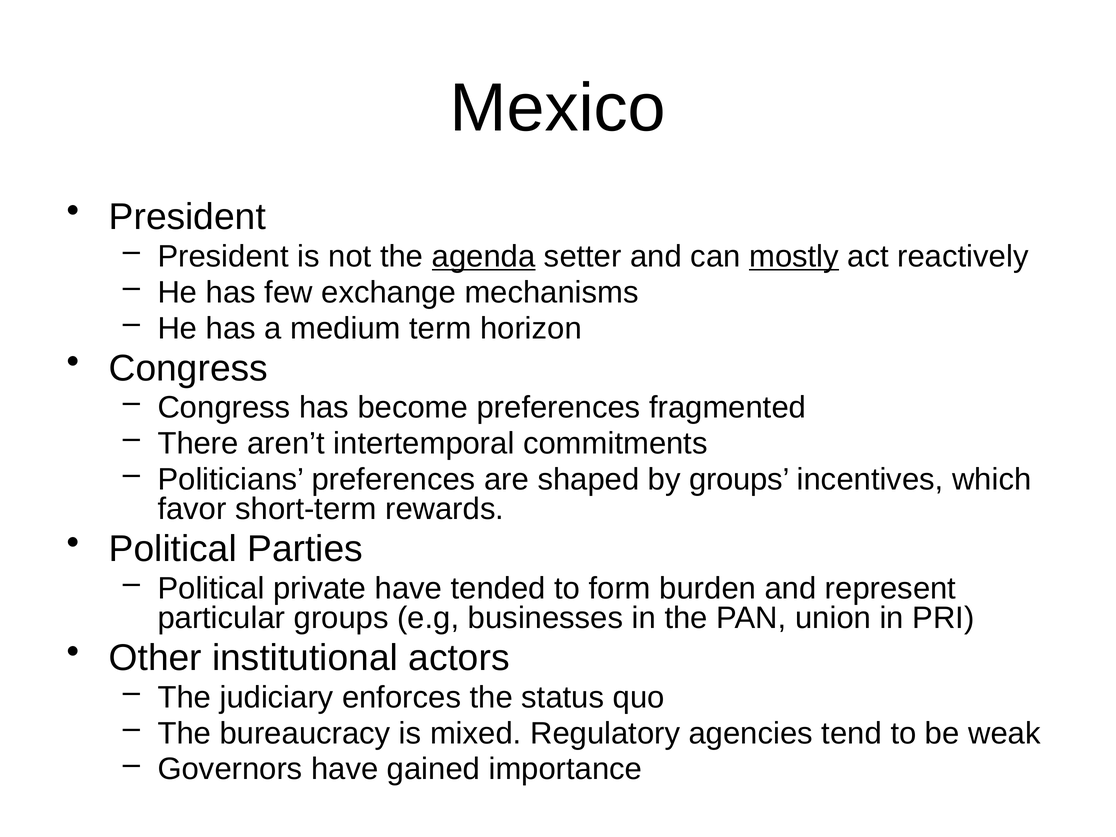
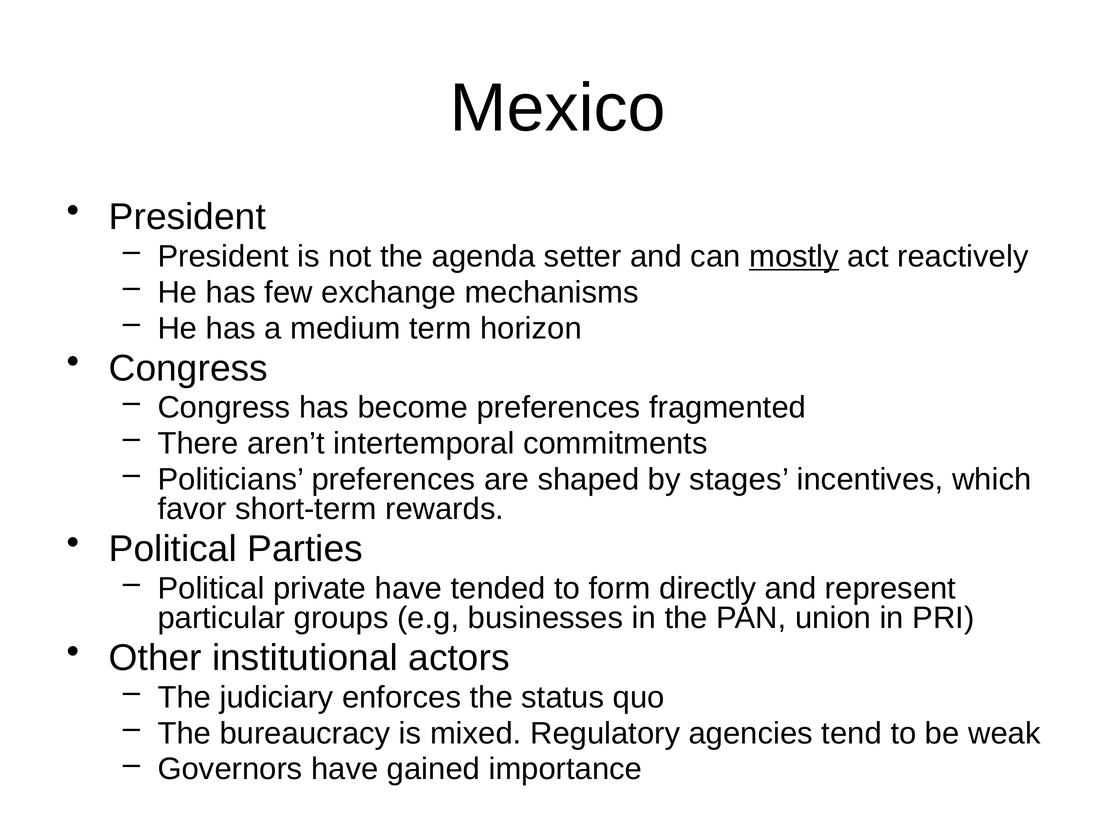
agenda underline: present -> none
by groups: groups -> stages
burden: burden -> directly
